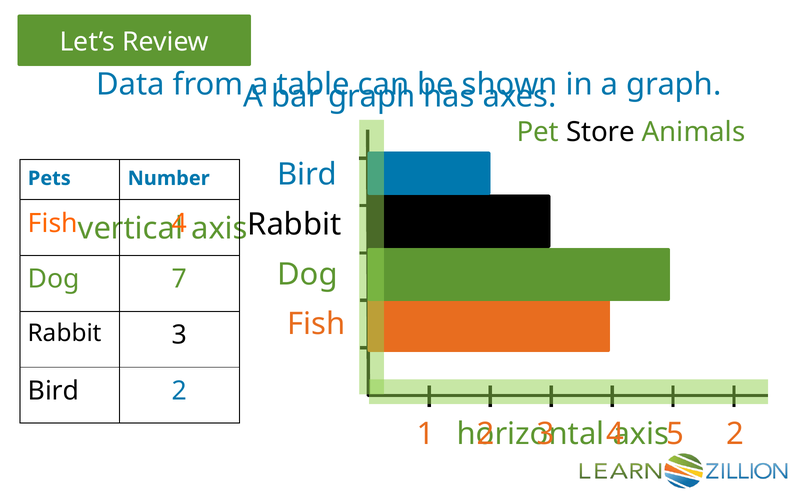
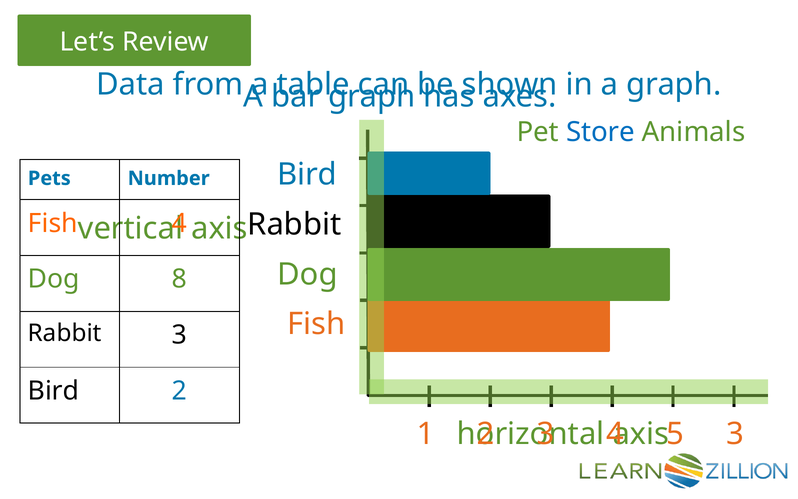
Store colour: black -> blue
7: 7 -> 8
5 2: 2 -> 3
